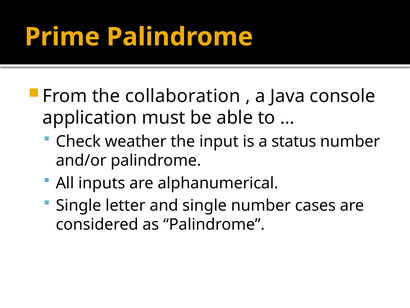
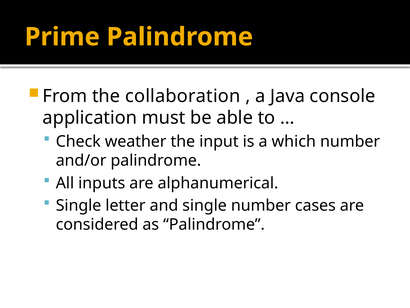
status: status -> which
